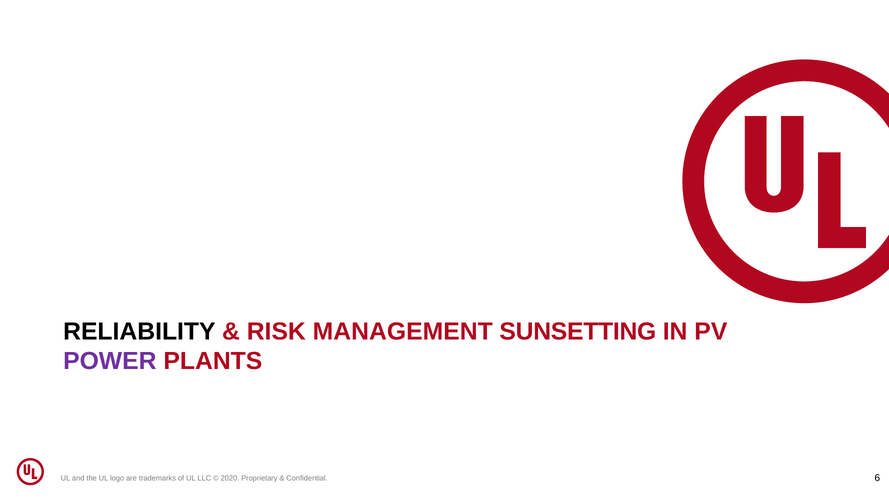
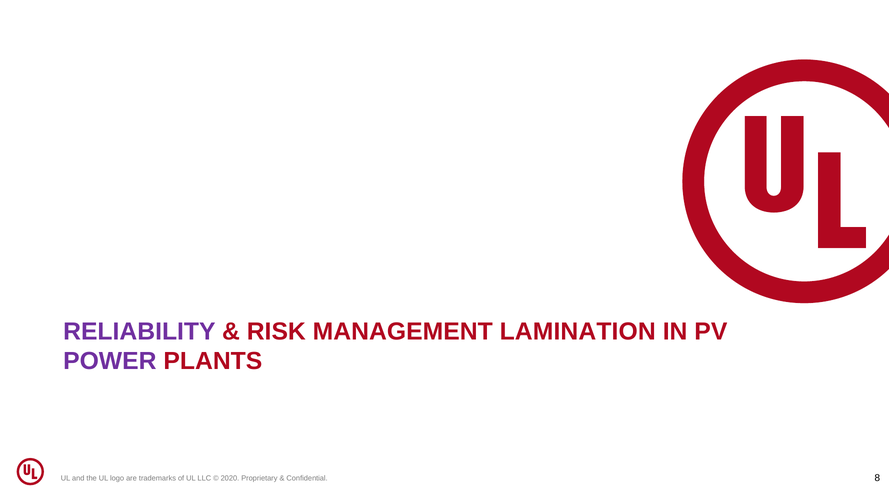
RELIABILITY colour: black -> purple
SUNSETTING: SUNSETTING -> LAMINATION
6: 6 -> 8
